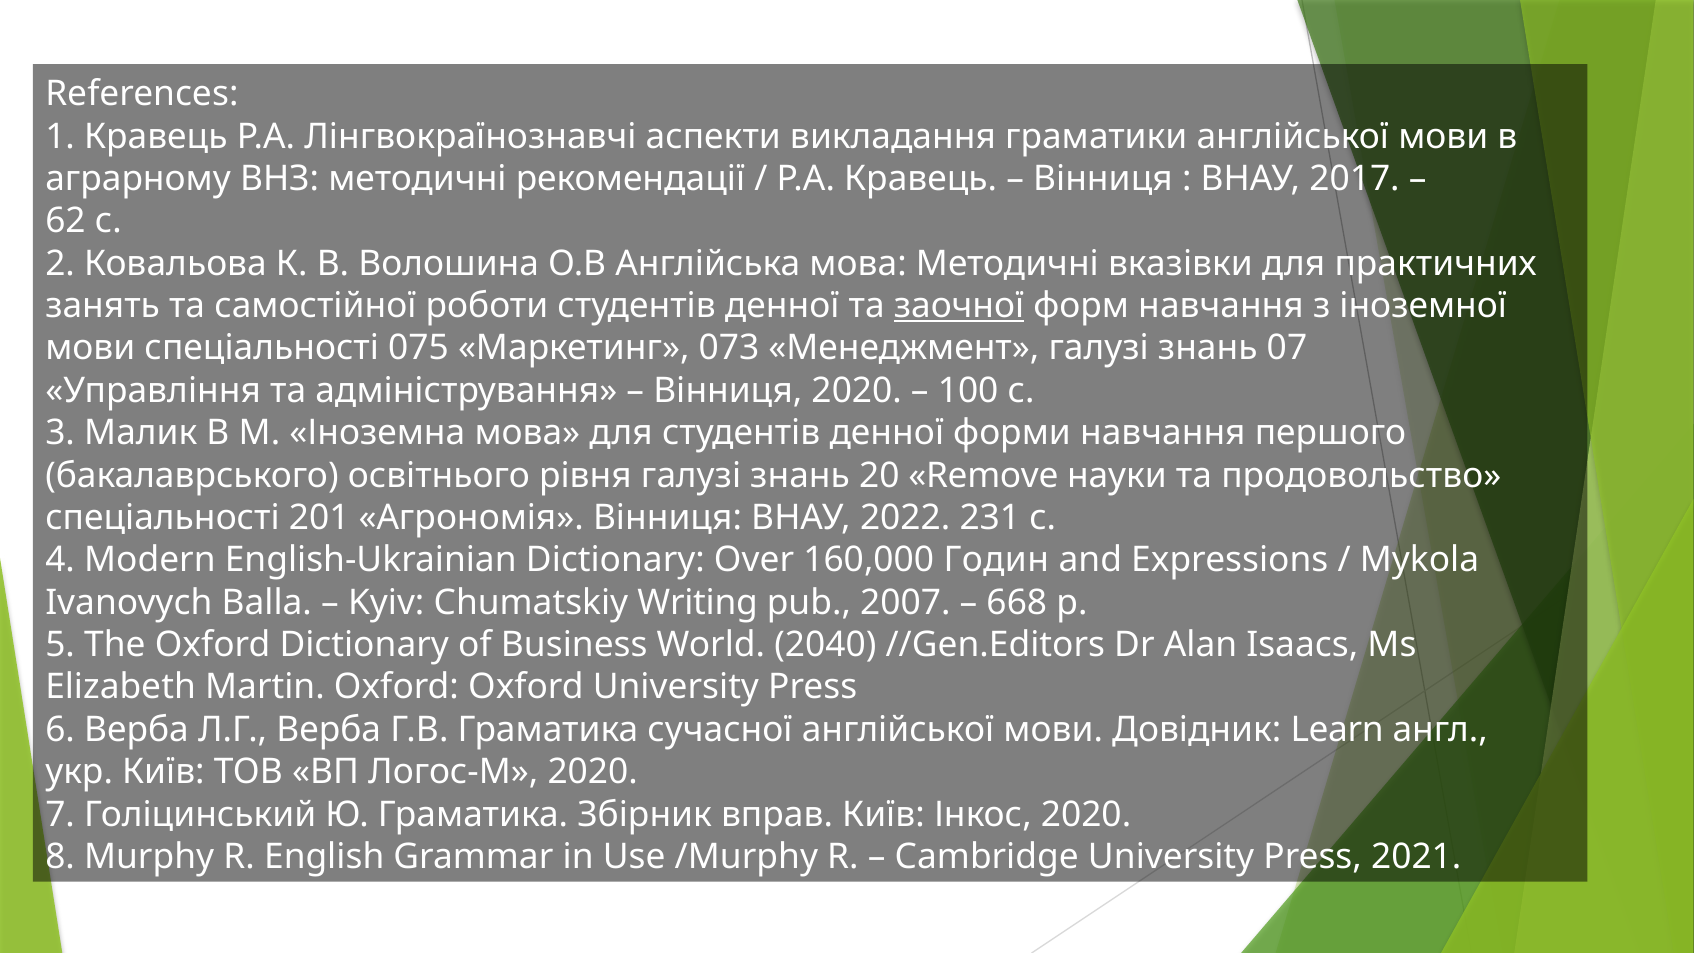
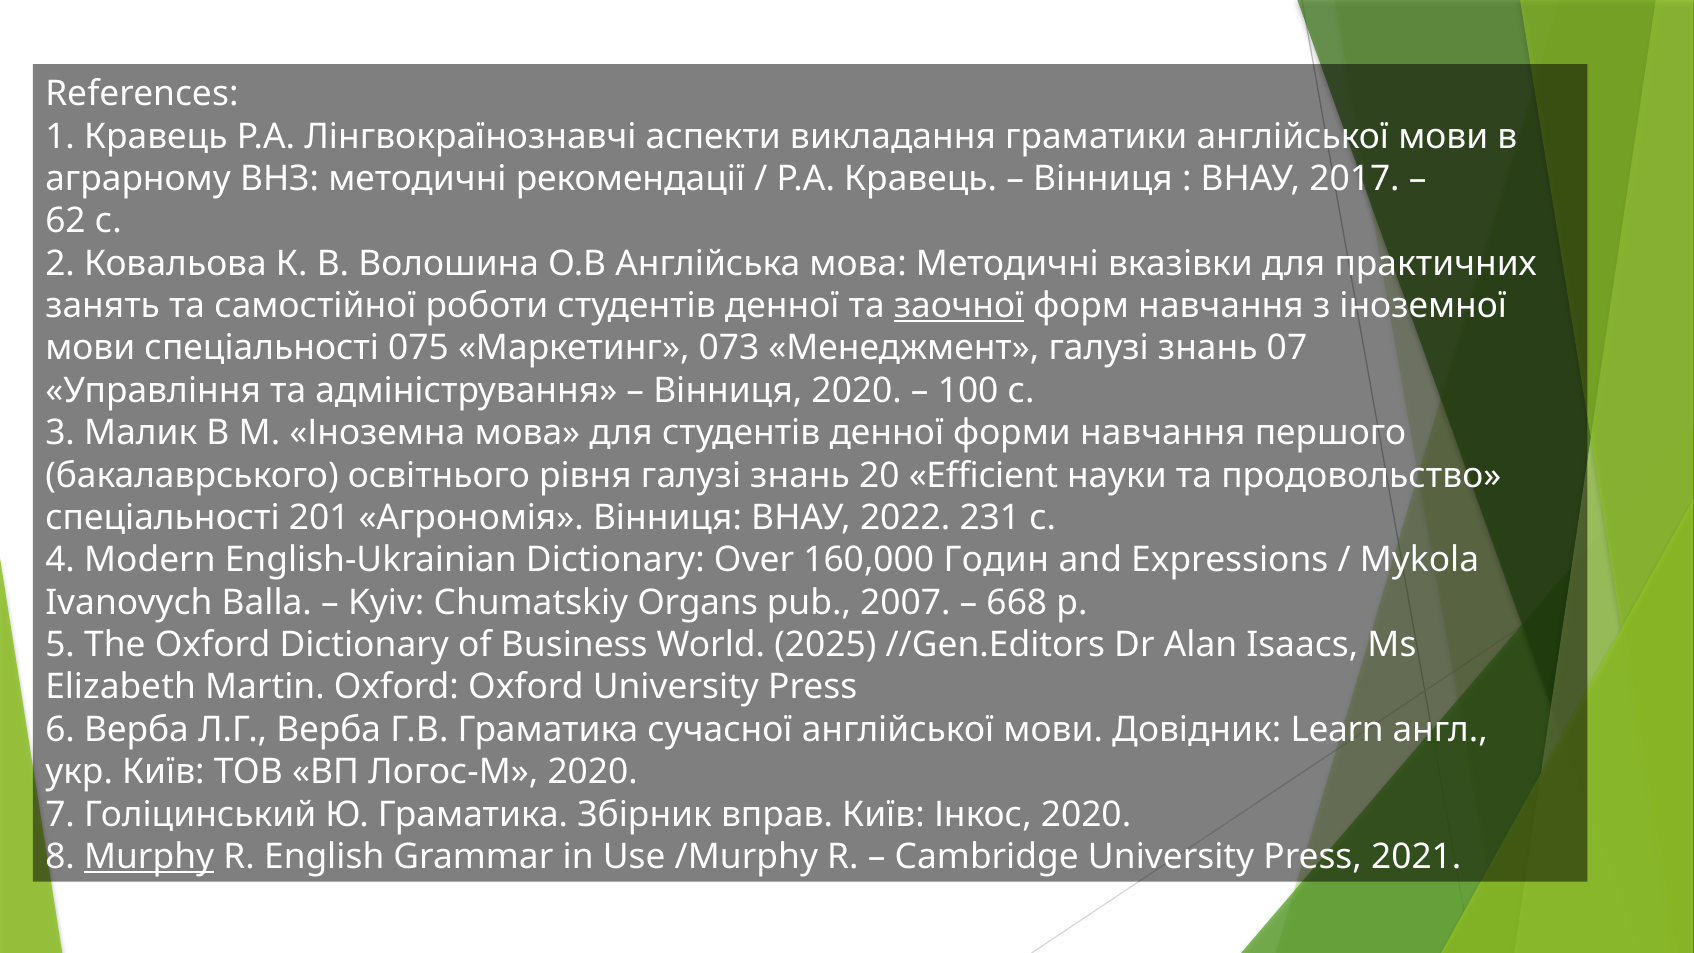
Remove: Remove -> Efficient
Writing: Writing -> Organs
2040: 2040 -> 2025
Murphy underline: none -> present
